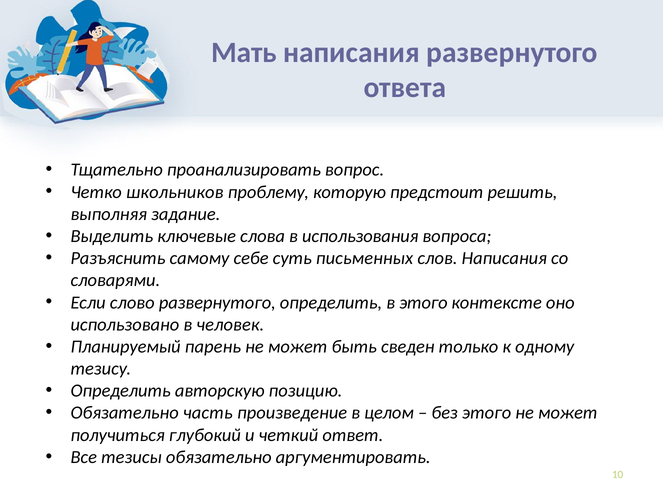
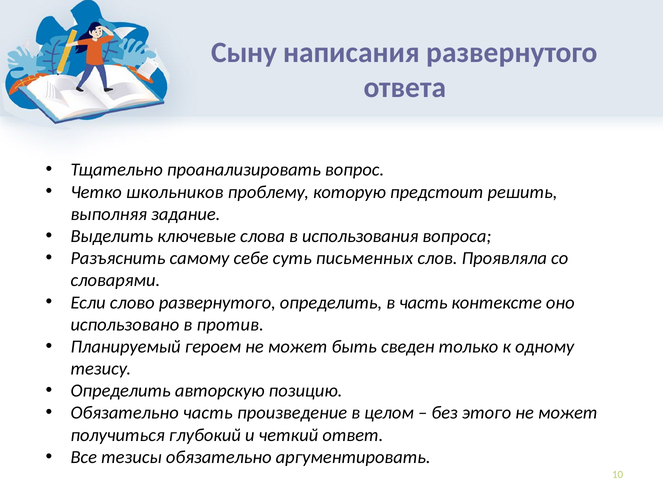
Мать: Мать -> Сыну
слов Написания: Написания -> Проявляла
в этого: этого -> часть
человек: человек -> против
парень: парень -> героем
